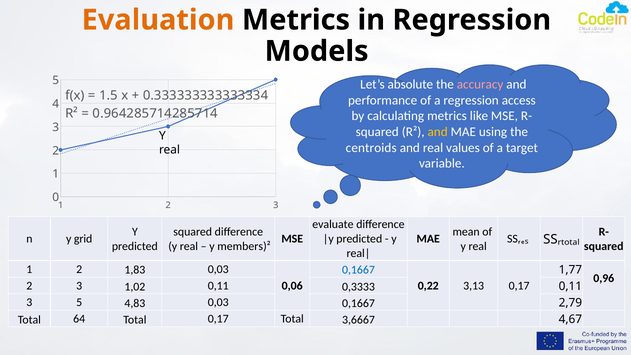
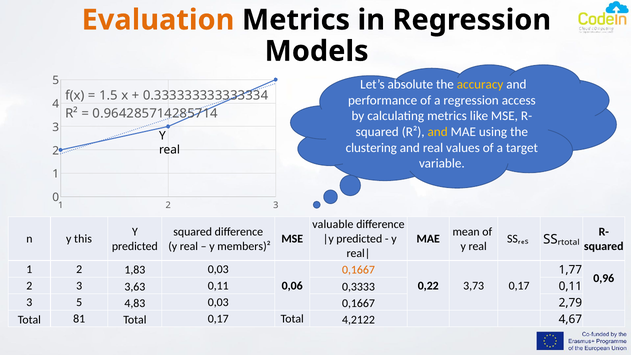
accuracy colour: pink -> yellow
centroids: centroids -> clustering
evaluate: evaluate -> valuable
grid: grid -> this
0,1667 at (358, 270) colour: blue -> orange
1,02: 1,02 -> 3,63
3,13: 3,13 -> 3,73
64: 64 -> 81
3,6667: 3,6667 -> 4,2122
